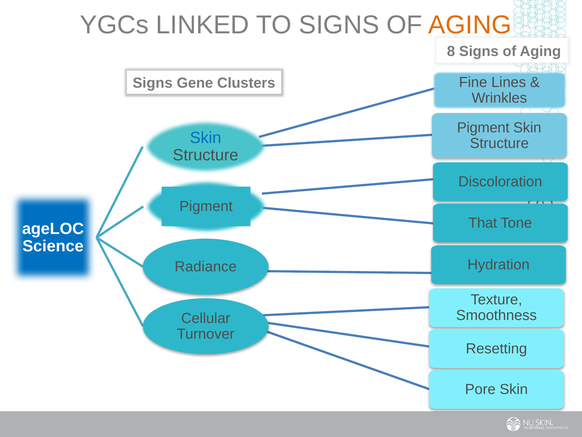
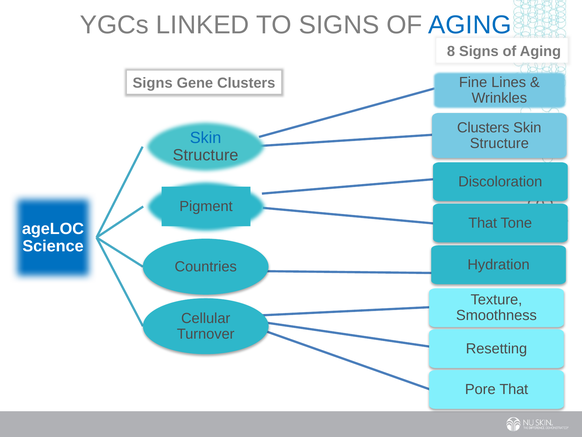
AGING at (470, 25) colour: orange -> blue
Pigment at (483, 127): Pigment -> Clusters
Radiance: Radiance -> Countries
Pore Skin: Skin -> That
